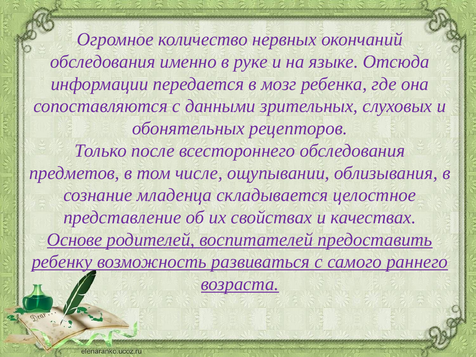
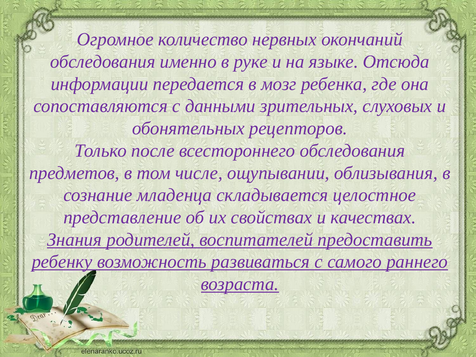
Основе: Основе -> Знания
